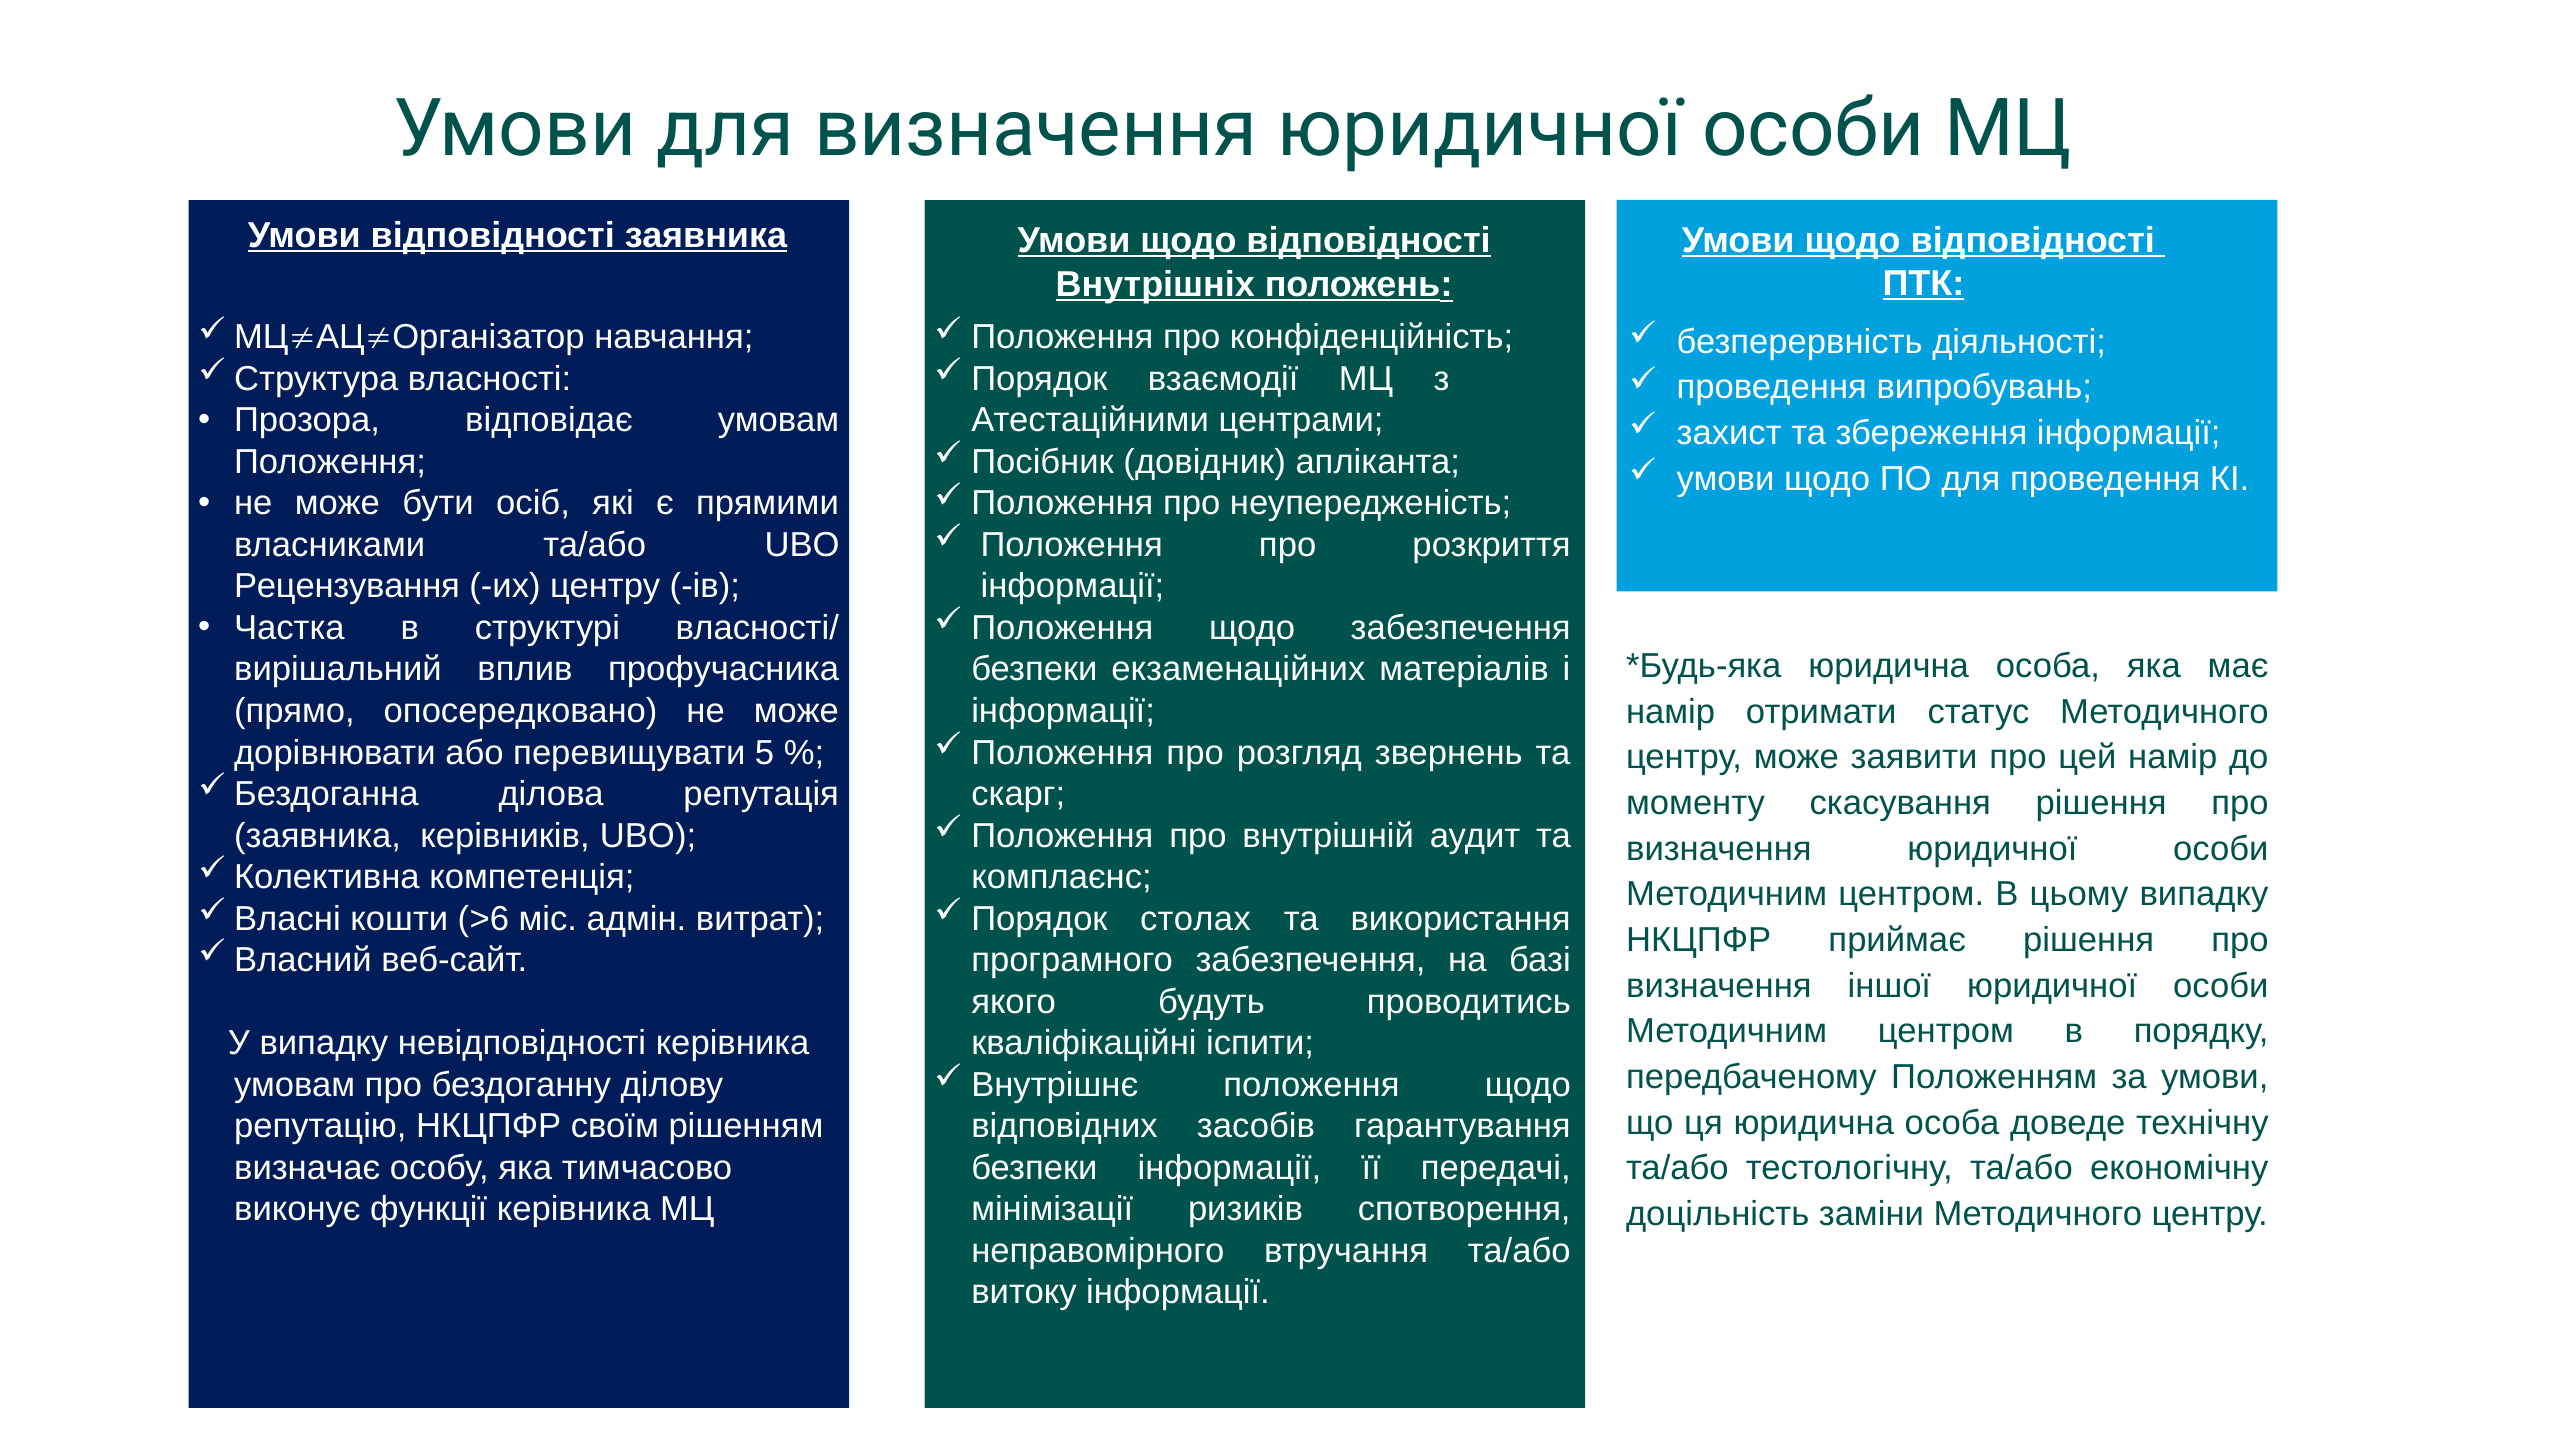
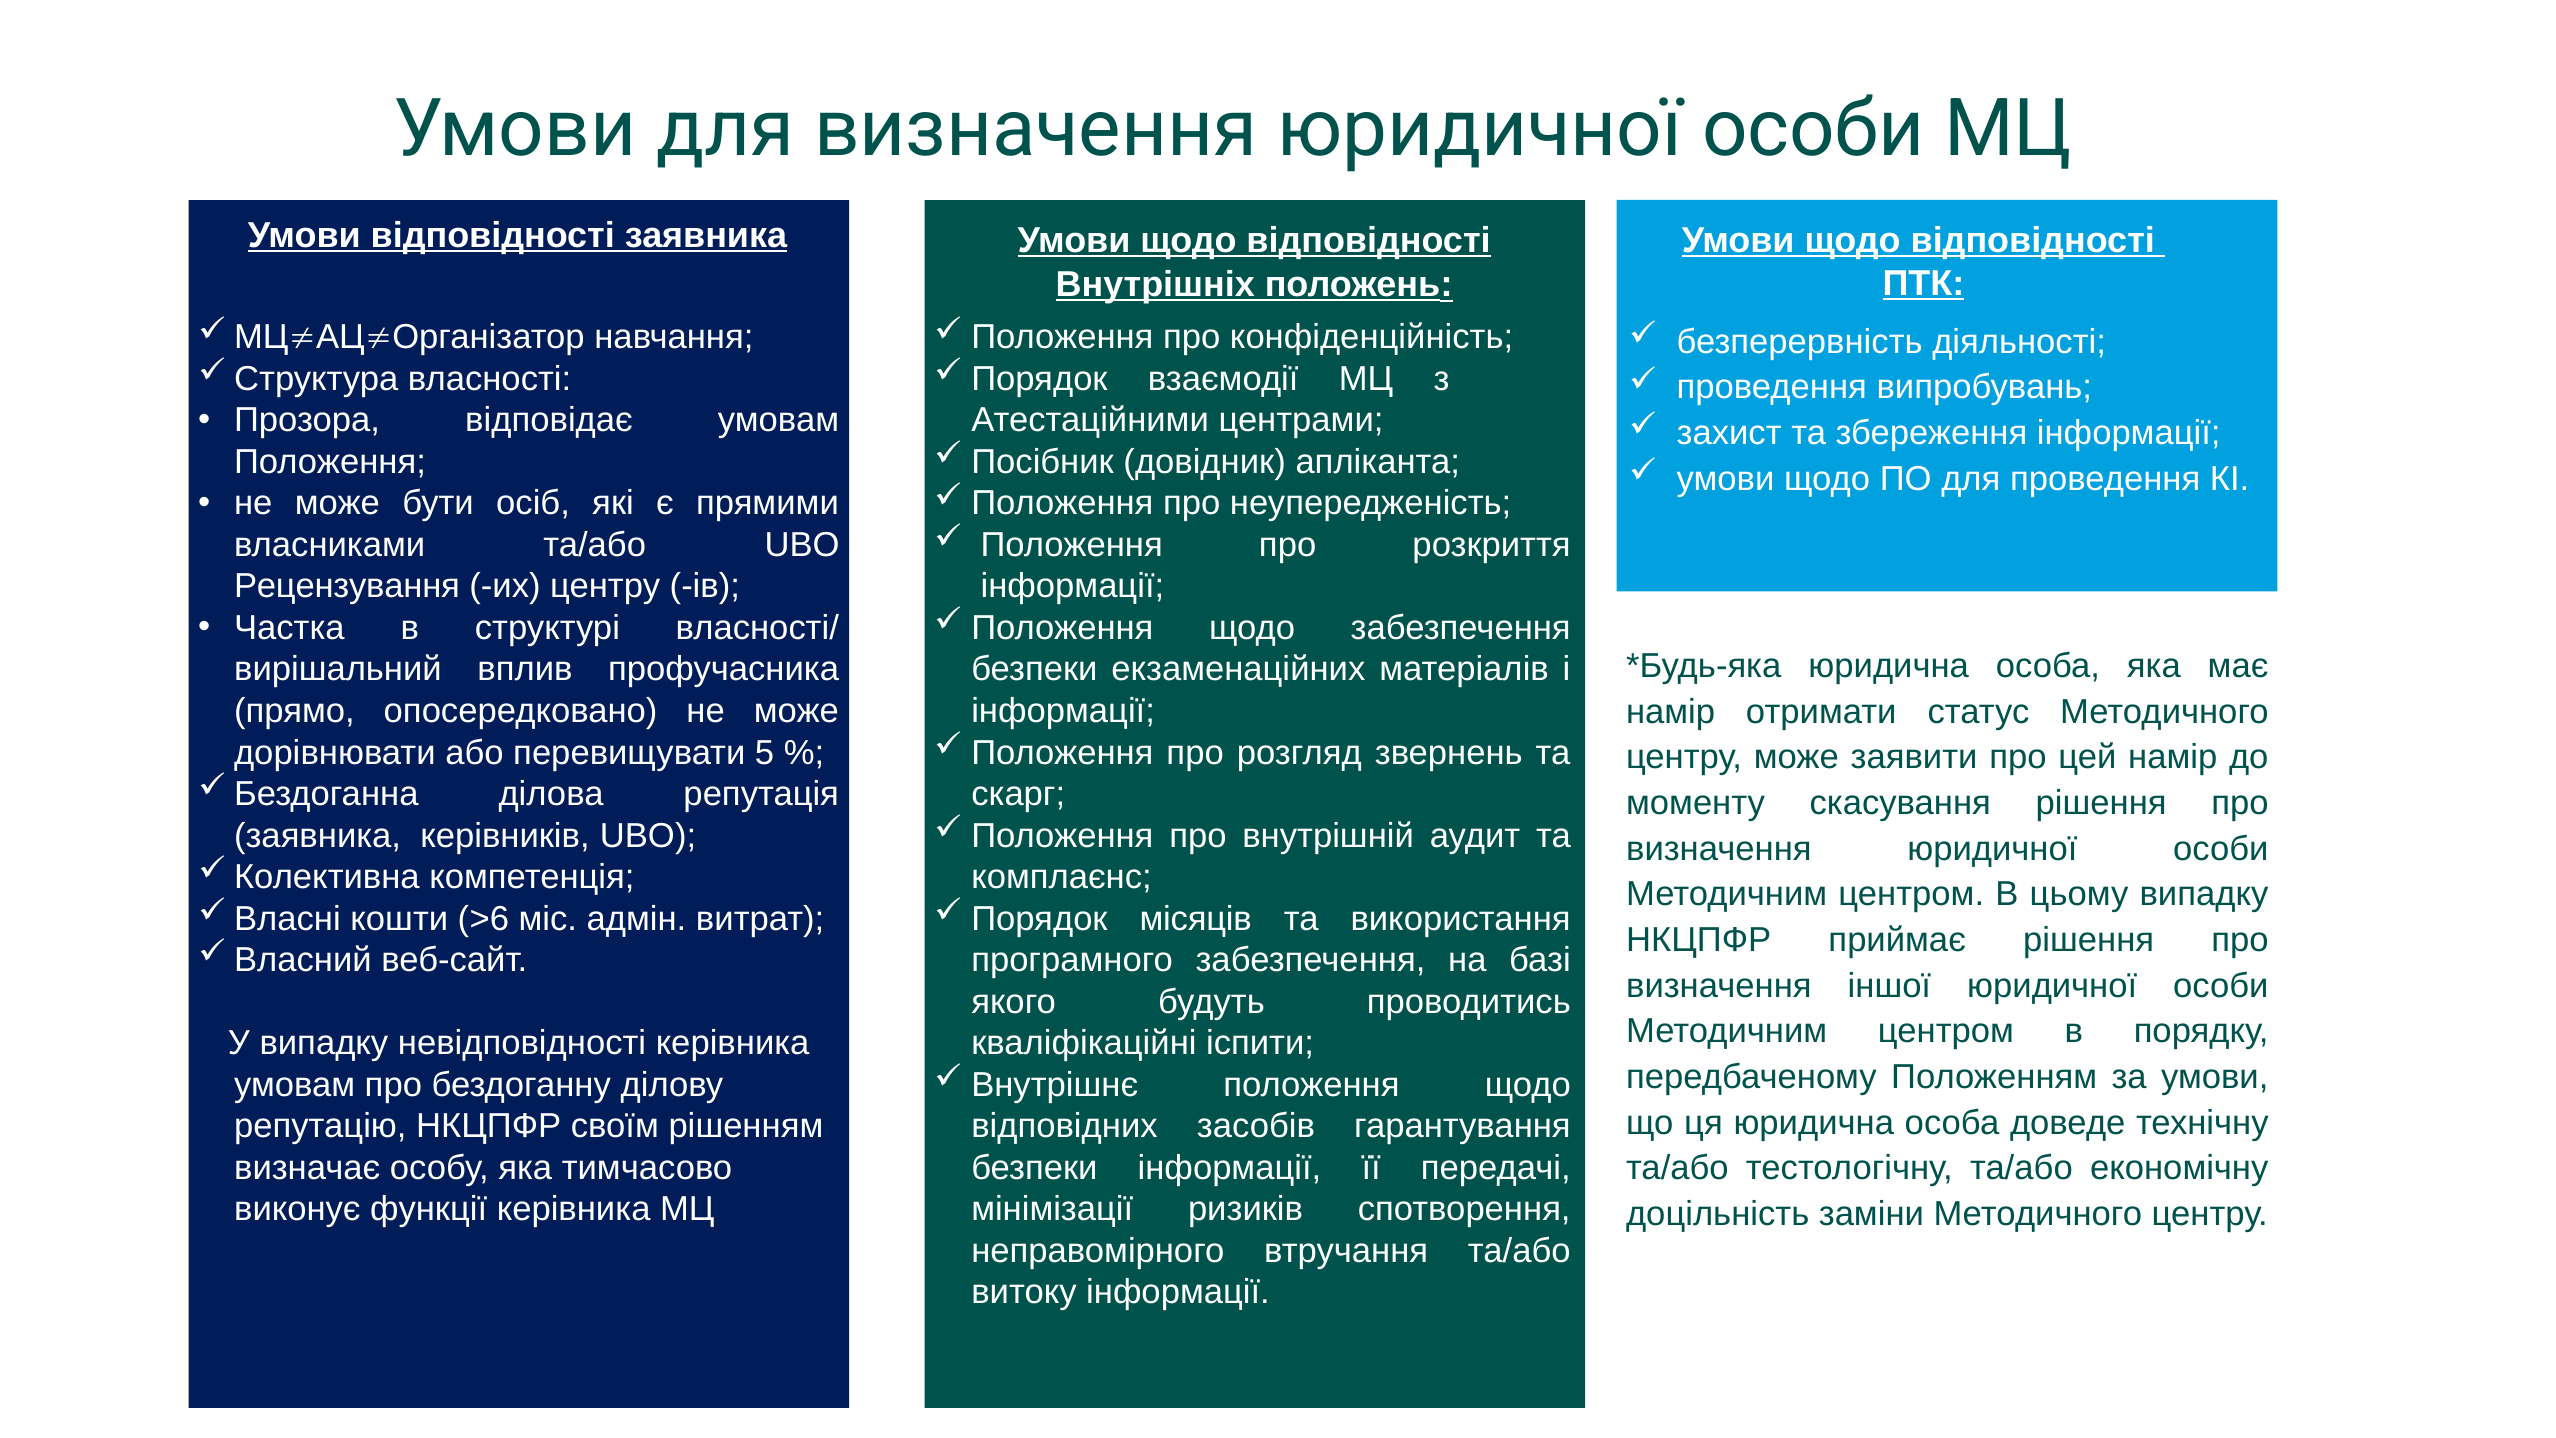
столах: столах -> місяців
